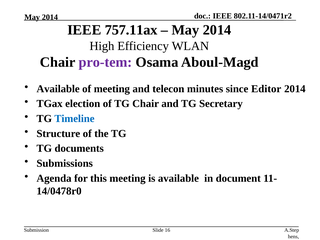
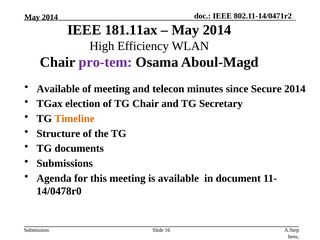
757.11ax: 757.11ax -> 181.11ax
Editor: Editor -> Secure
Timeline colour: blue -> orange
